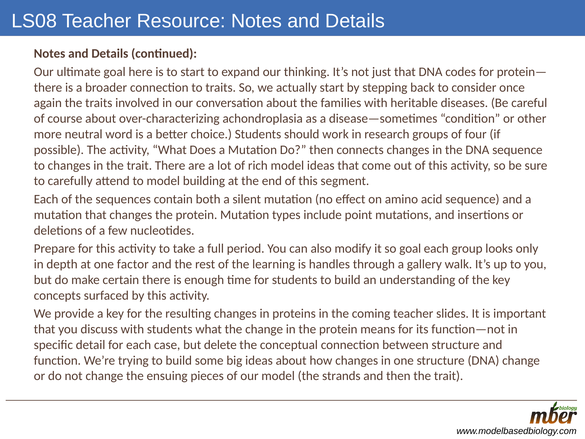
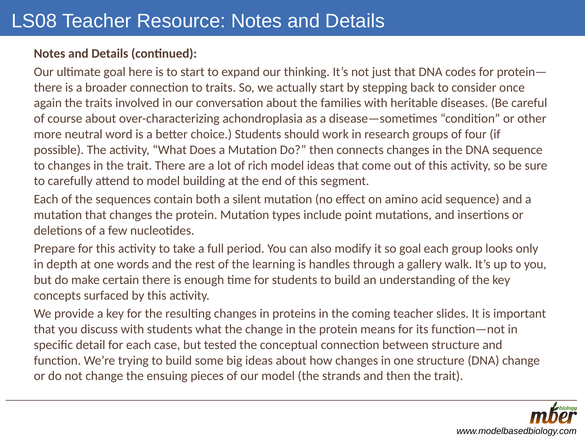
factor: factor -> words
delete: delete -> tested
